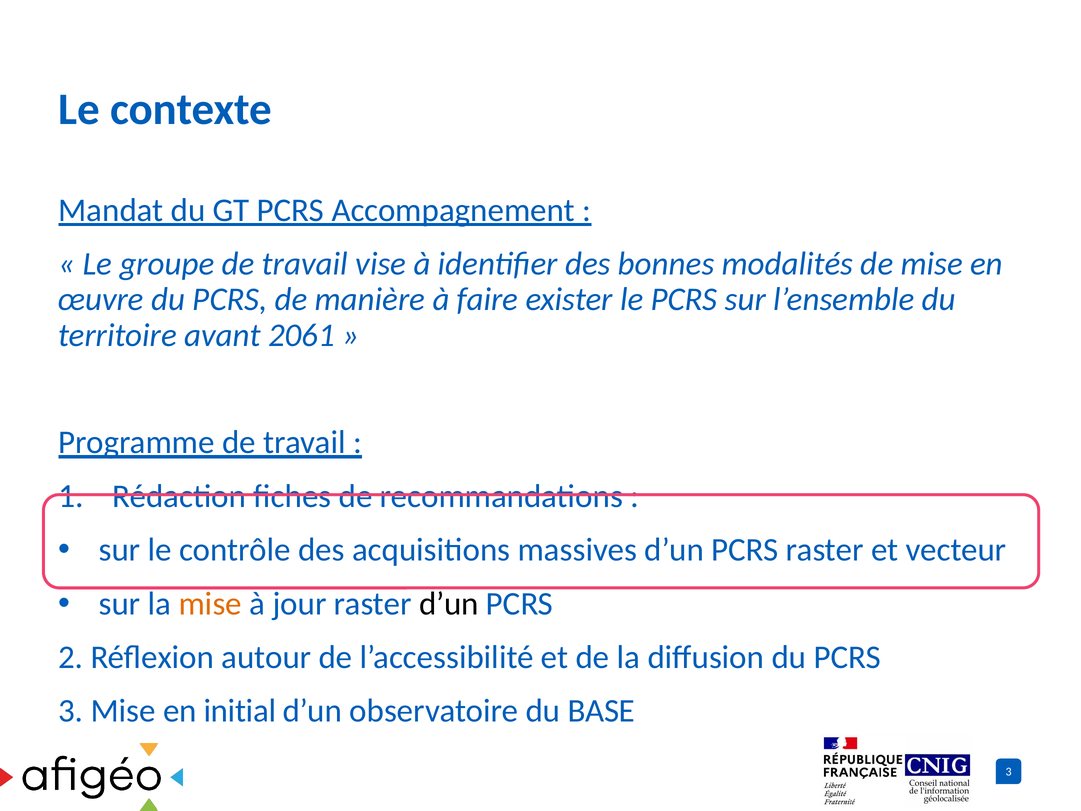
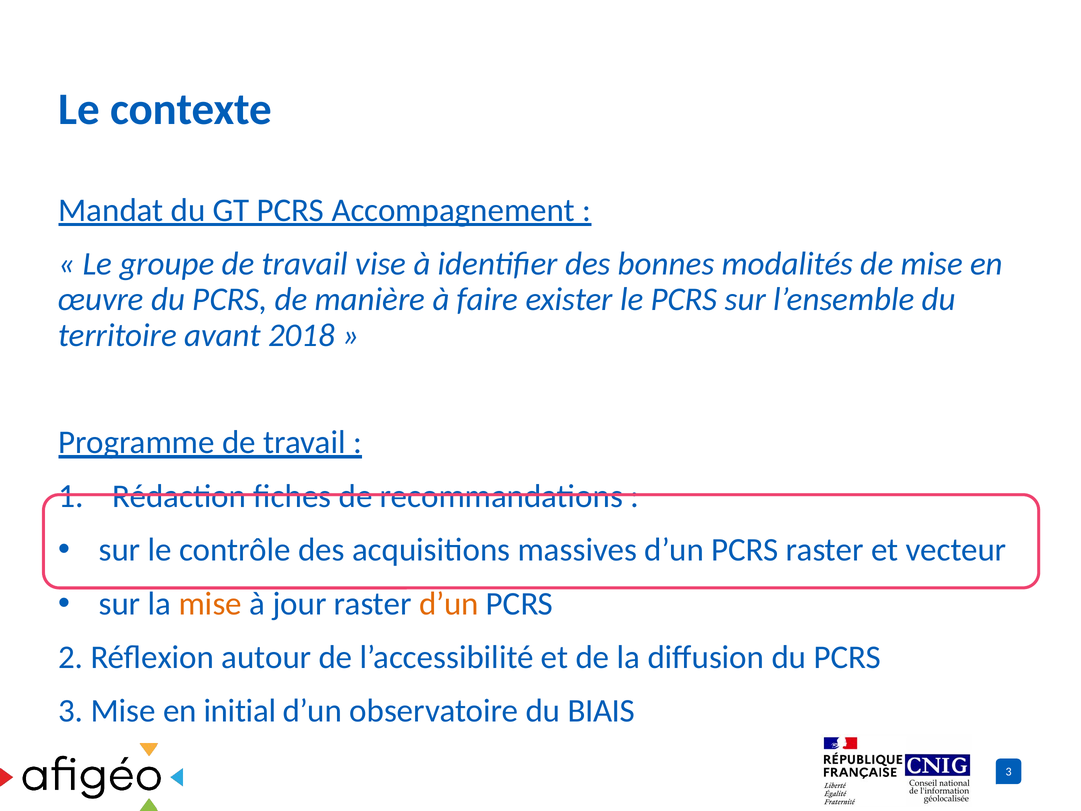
2061: 2061 -> 2018
d’un at (449, 603) colour: black -> orange
BASE: BASE -> BIAIS
